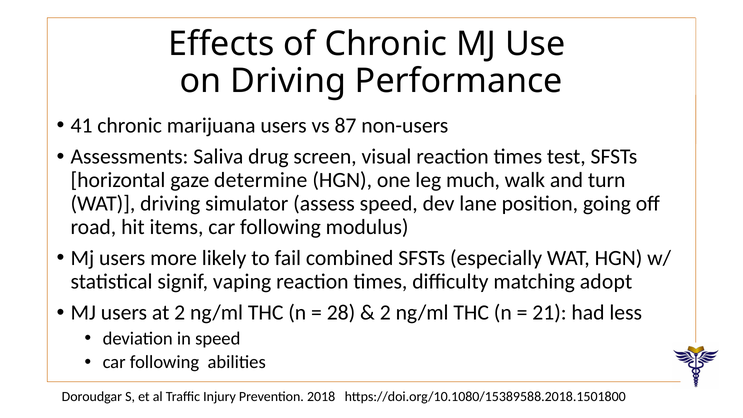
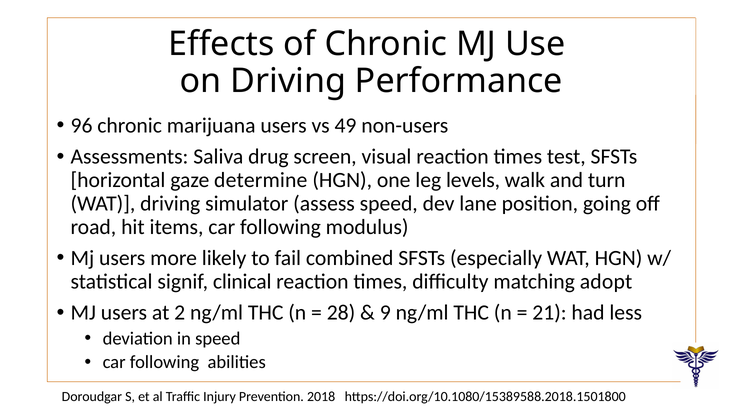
41: 41 -> 96
87: 87 -> 49
much: much -> levels
vaping: vaping -> clinical
2 at (385, 313): 2 -> 9
